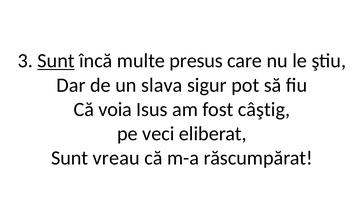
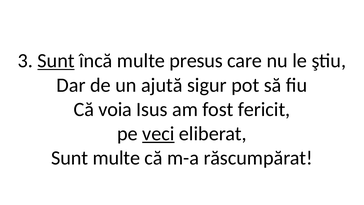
slava: slava -> ajută
câştig: câştig -> fericit
veci underline: none -> present
Sunt vreau: vreau -> multe
